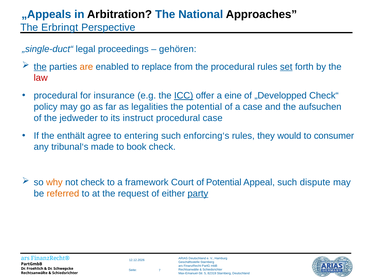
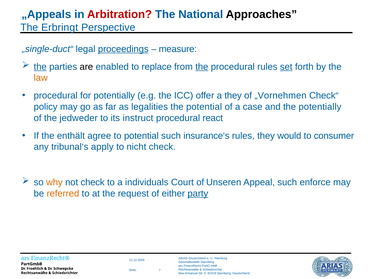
Arbitration colour: black -> red
proceedings underline: none -> present
gehören: gehören -> measure
are colour: orange -> black
the at (202, 67) underline: none -> present
law colour: red -> orange
for insurance: insurance -> potentially
ICC underline: present -> none
a eine: eine -> they
„Developped: „Developped -> „Vornehmen
the aufsuchen: aufsuchen -> potentially
procedural case: case -> react
to entering: entering -> potential
enforcing‘s: enforcing‘s -> insurance‘s
made: made -> apply
book: book -> nicht
framework: framework -> individuals
of Potential: Potential -> Unseren
dispute: dispute -> enforce
